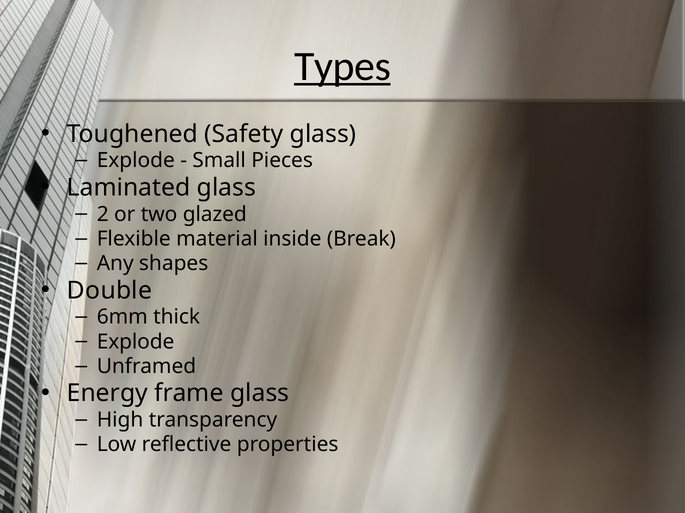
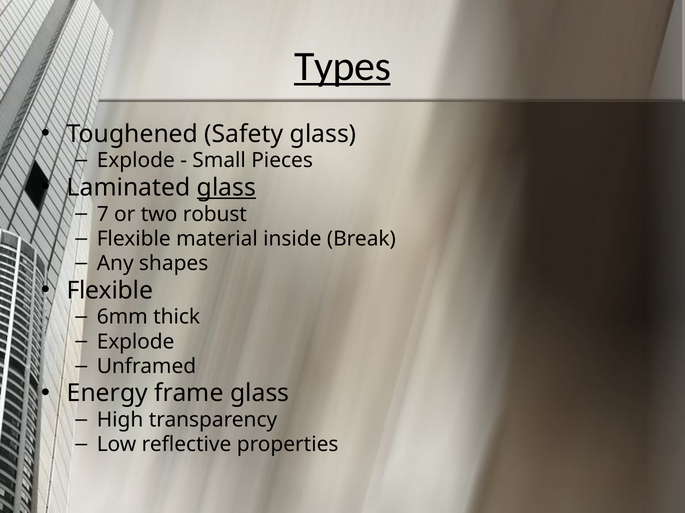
glass at (226, 188) underline: none -> present
2: 2 -> 7
glazed: glazed -> robust
Double at (110, 291): Double -> Flexible
